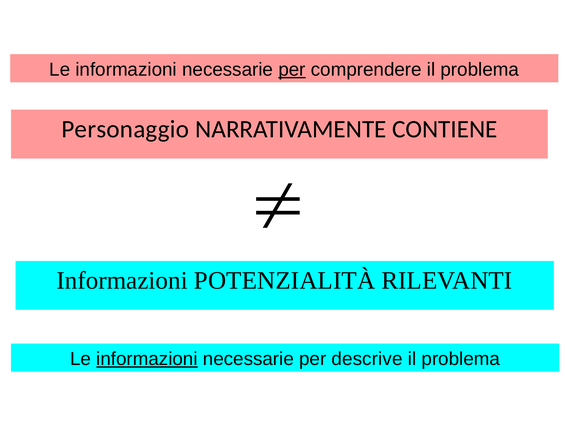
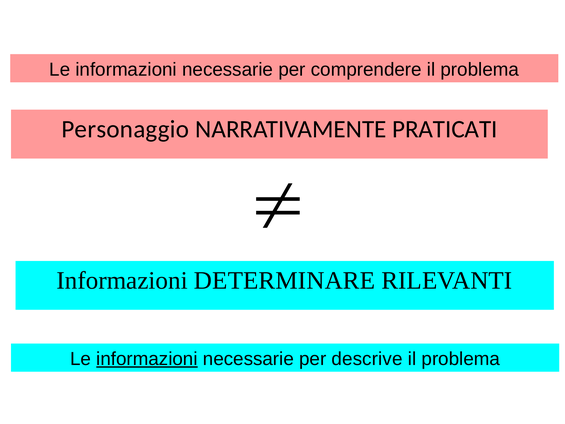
per at (292, 69) underline: present -> none
CONTIENE: CONTIENE -> PRATICATI
POTENZIALITÀ: POTENZIALITÀ -> DETERMINARE
